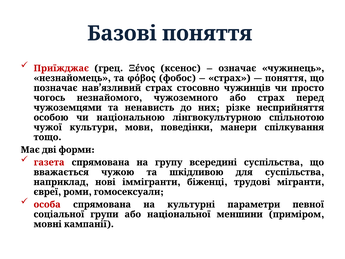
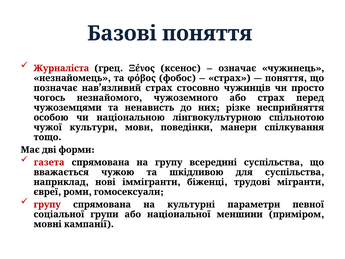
Приїжджає: Приїжджає -> Журналіста
особа at (47, 204): особа -> групу
